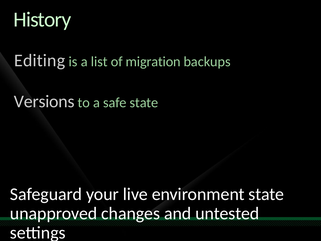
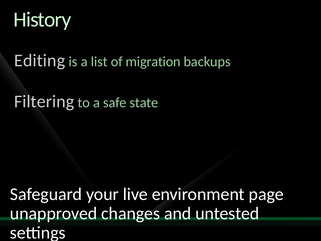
Versions: Versions -> Filtering
environment state: state -> page
